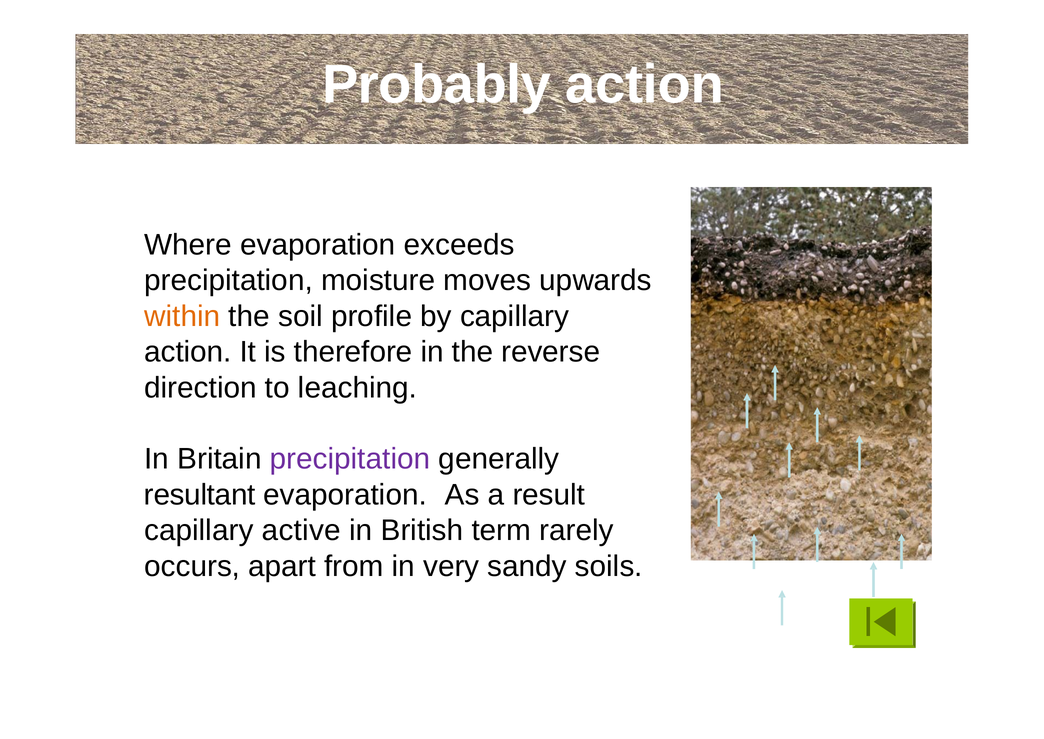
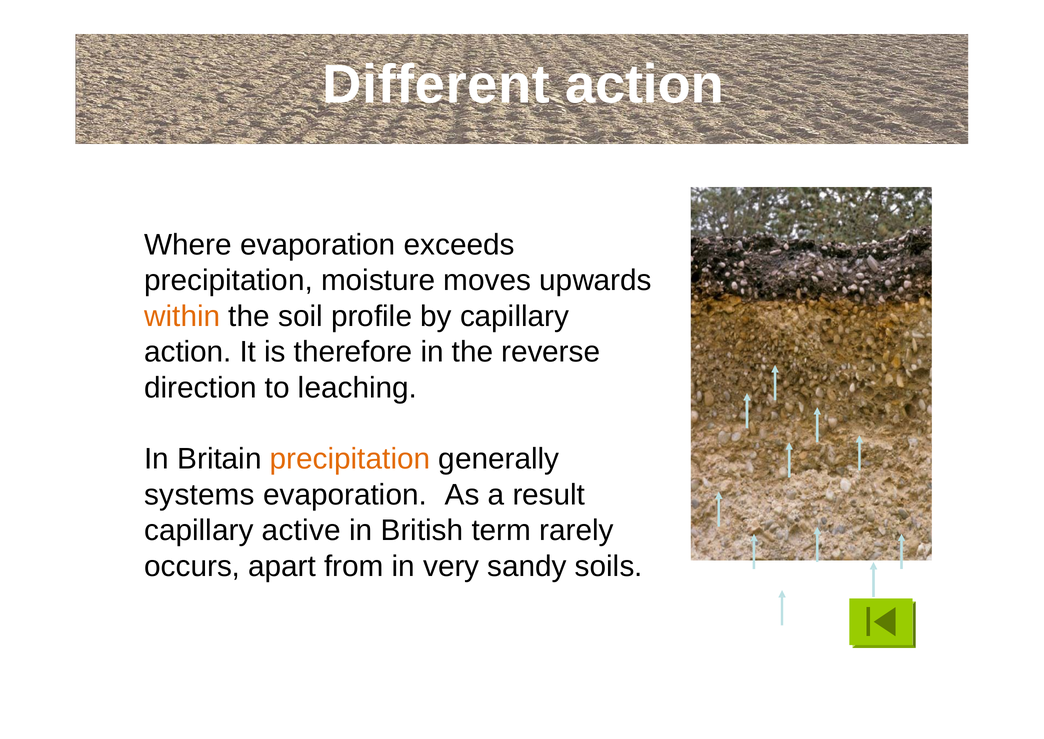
Probably: Probably -> Different
precipitation at (350, 459) colour: purple -> orange
resultant: resultant -> systems
